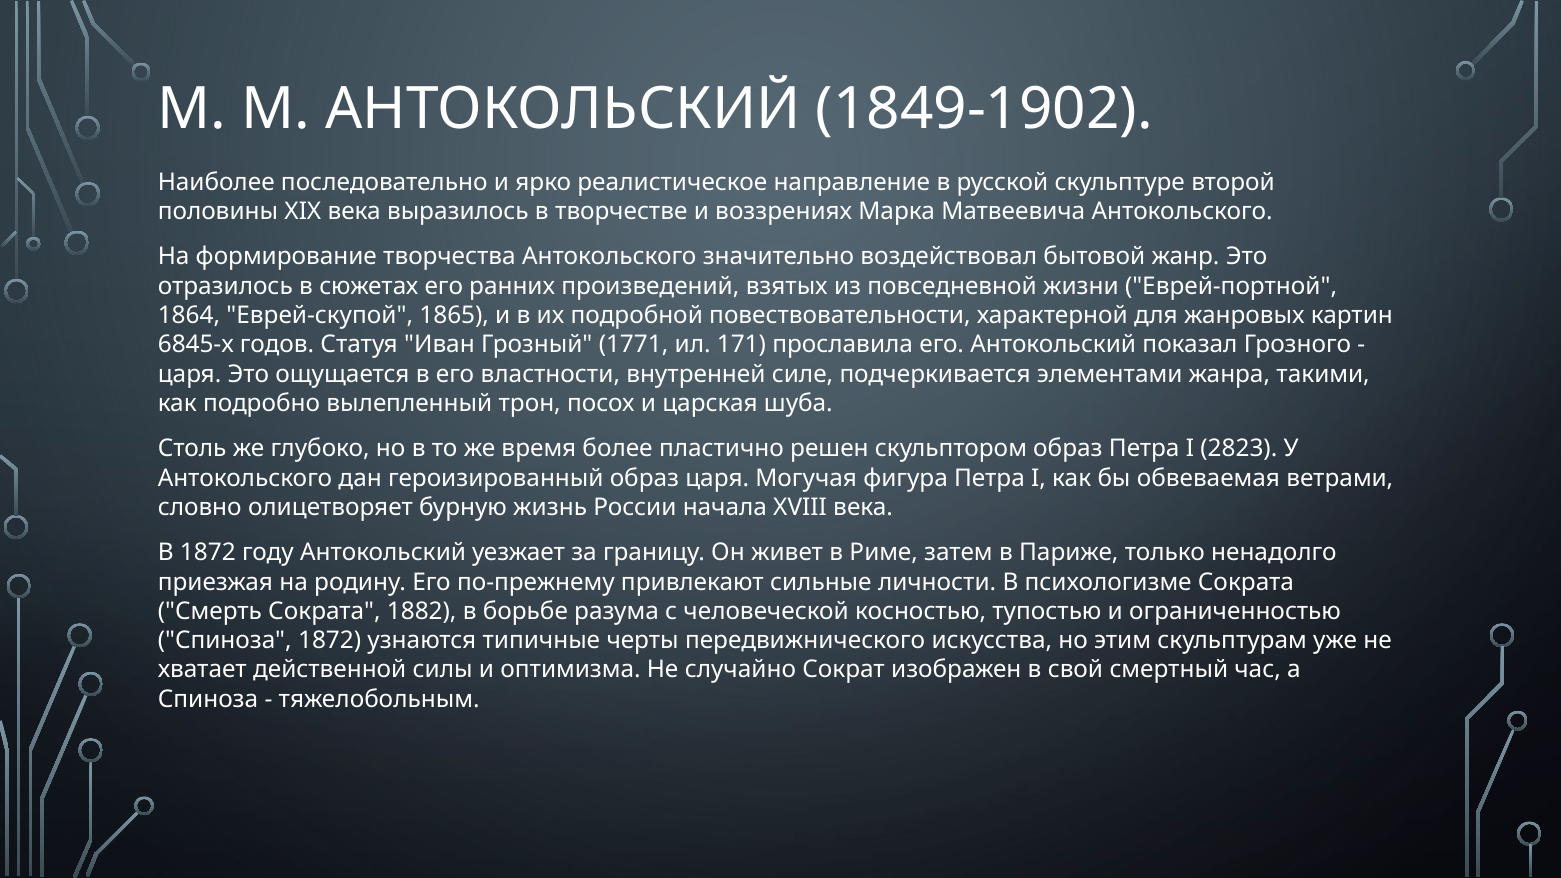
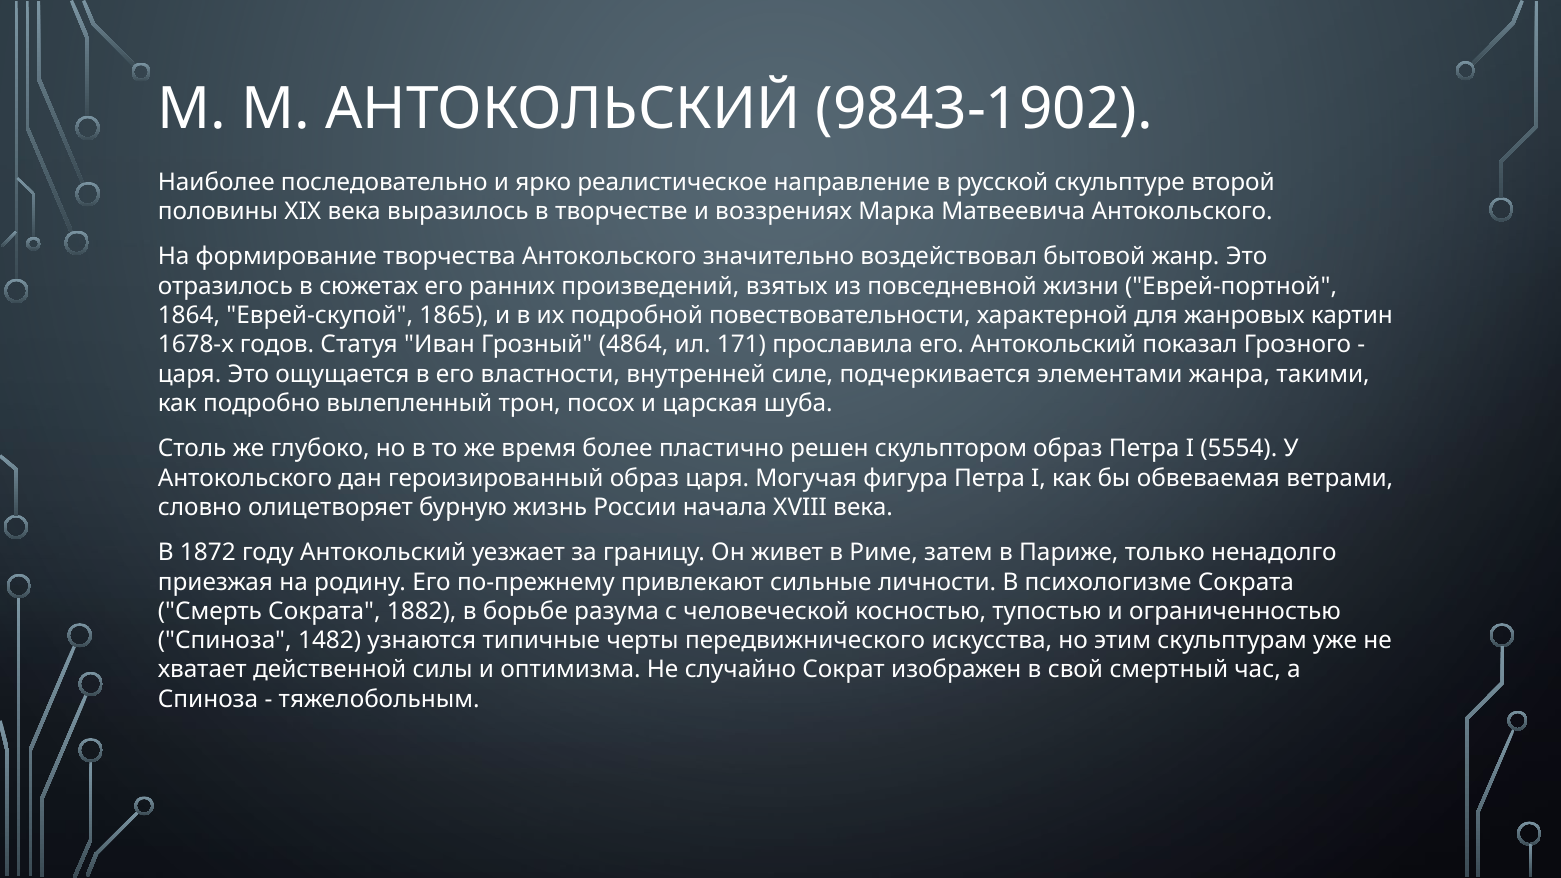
1849-1902: 1849-1902 -> 9843-1902
6845-х: 6845-х -> 1678-х
1771: 1771 -> 4864
2823: 2823 -> 5554
Спиноза 1872: 1872 -> 1482
